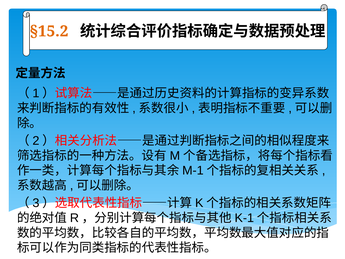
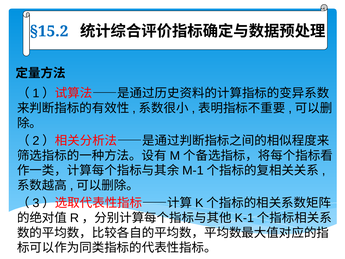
§15.2 colour: orange -> blue
